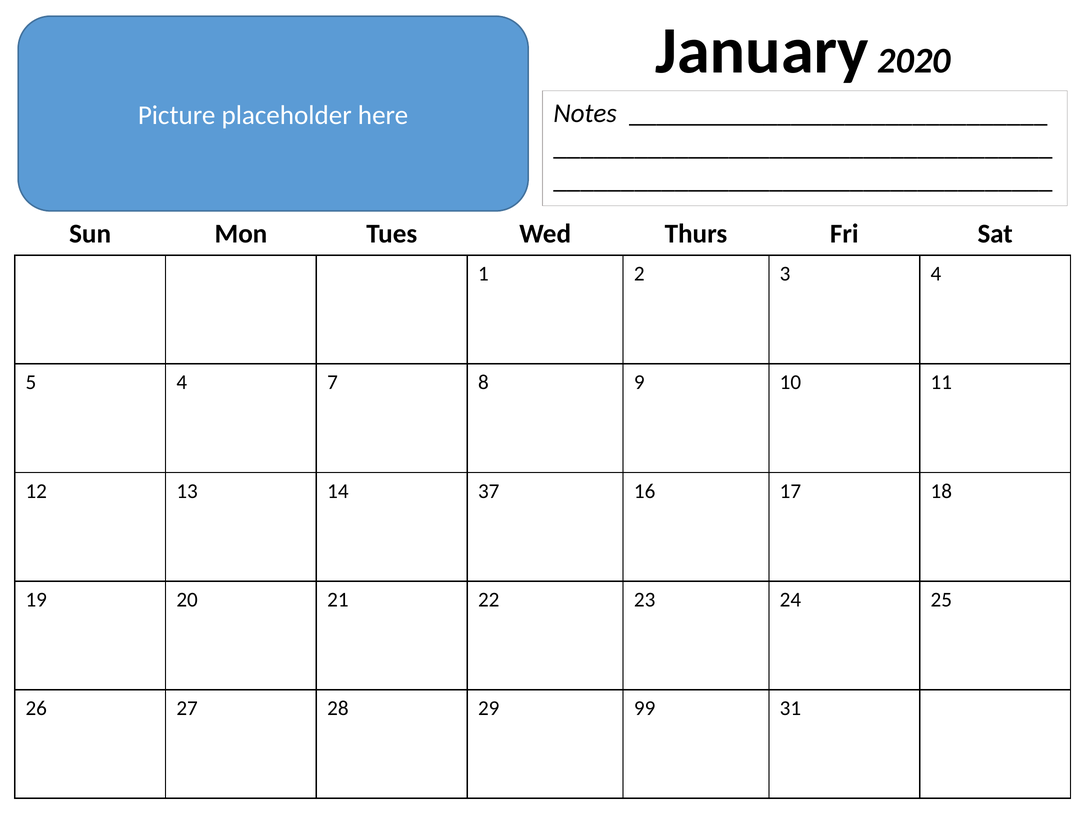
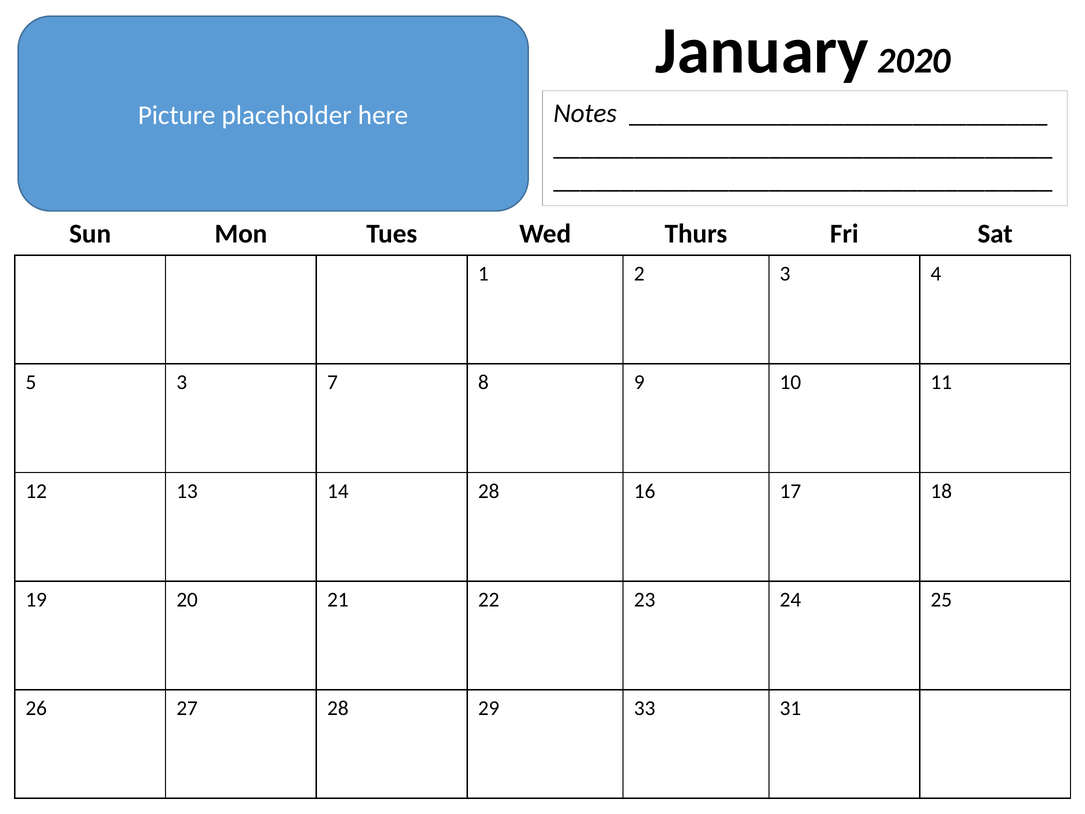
5 4: 4 -> 3
14 37: 37 -> 28
99: 99 -> 33
